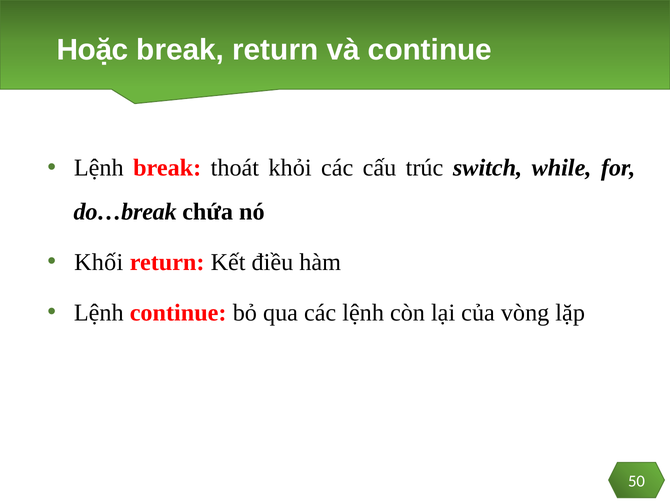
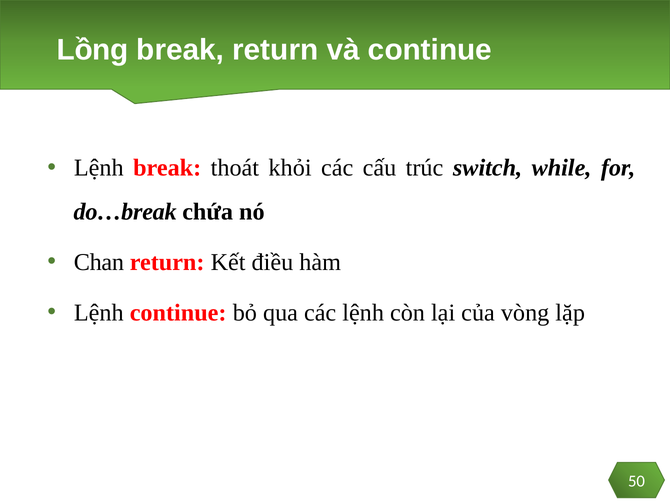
Hoặc: Hoặc -> Lồng
Khối: Khối -> Chan
